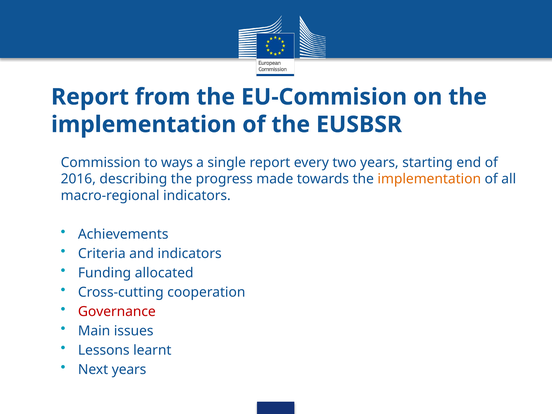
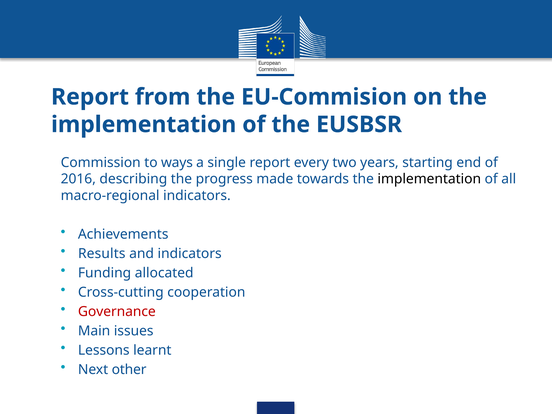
implementation at (429, 179) colour: orange -> black
Criteria: Criteria -> Results
Next years: years -> other
